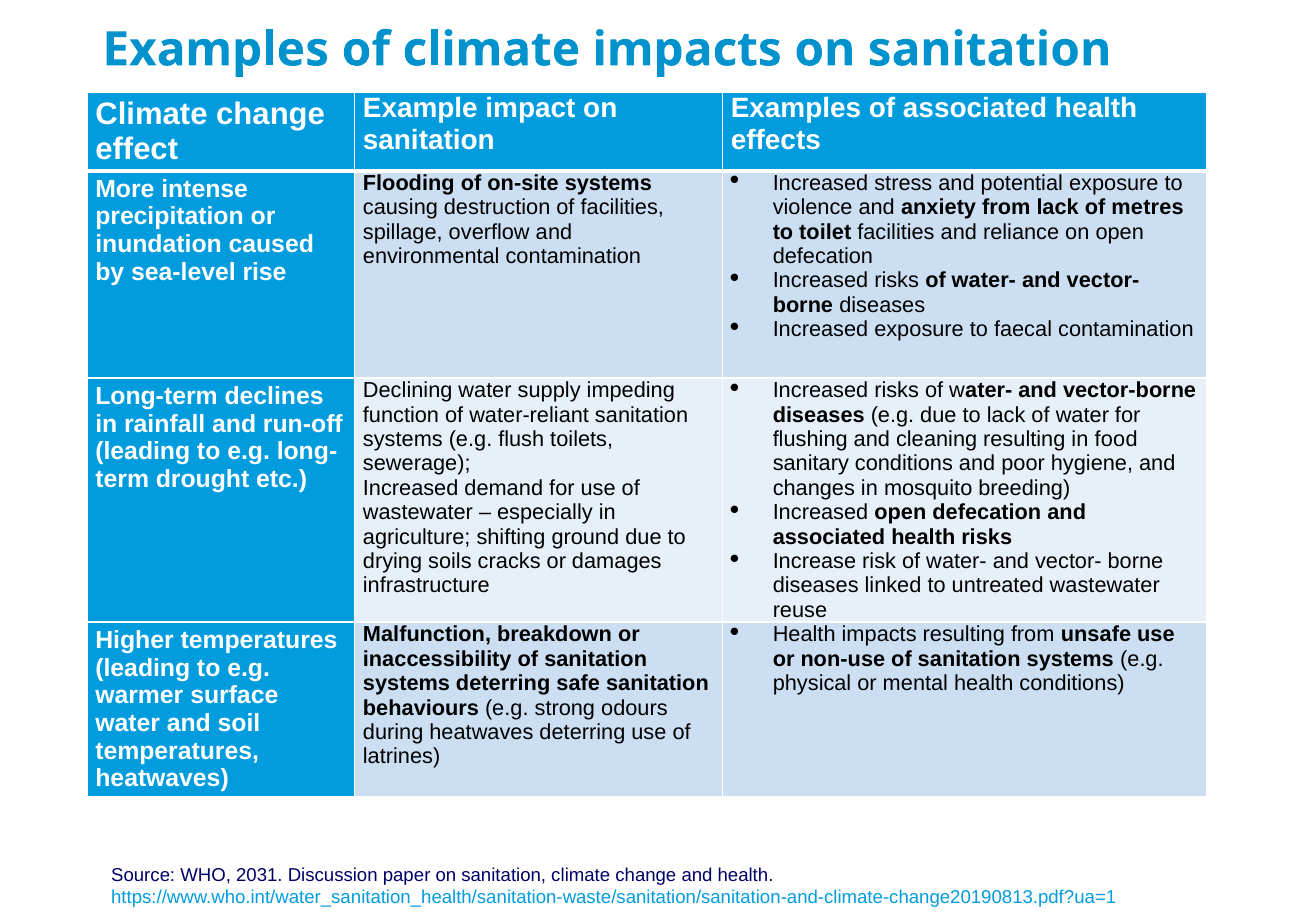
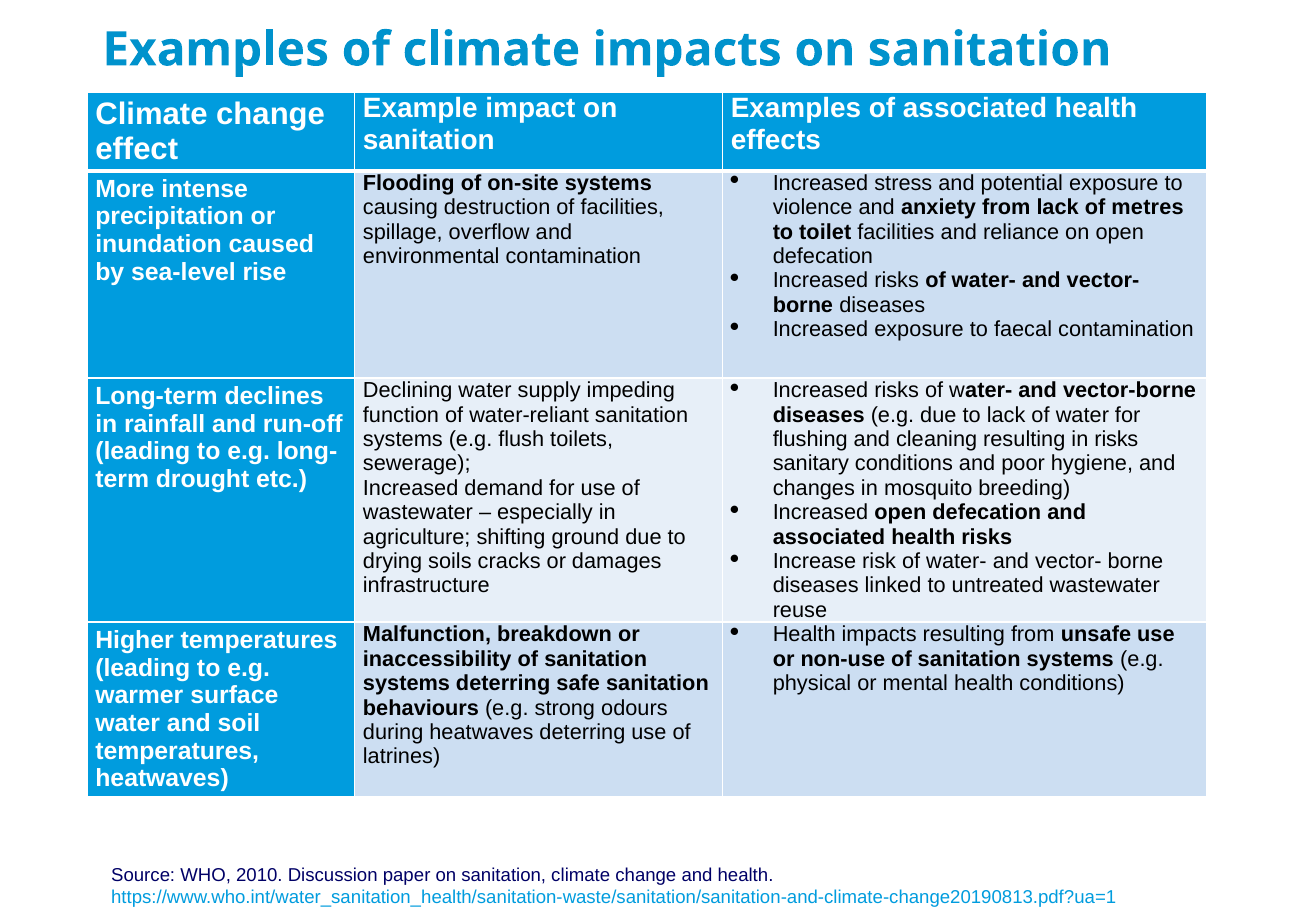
in food: food -> risks
2031: 2031 -> 2010
